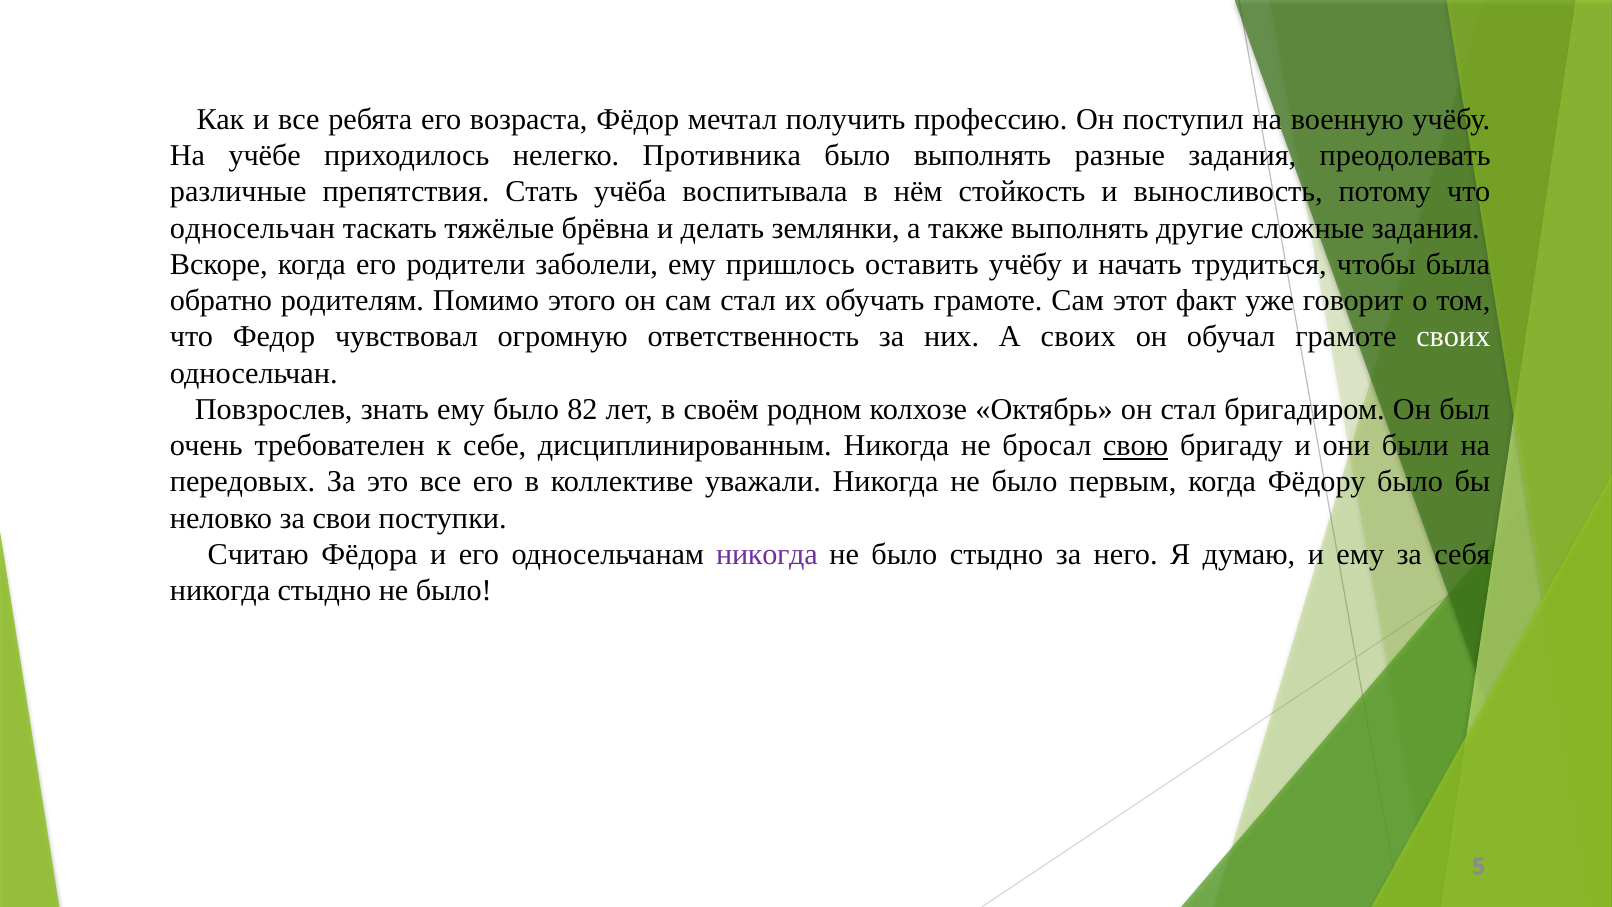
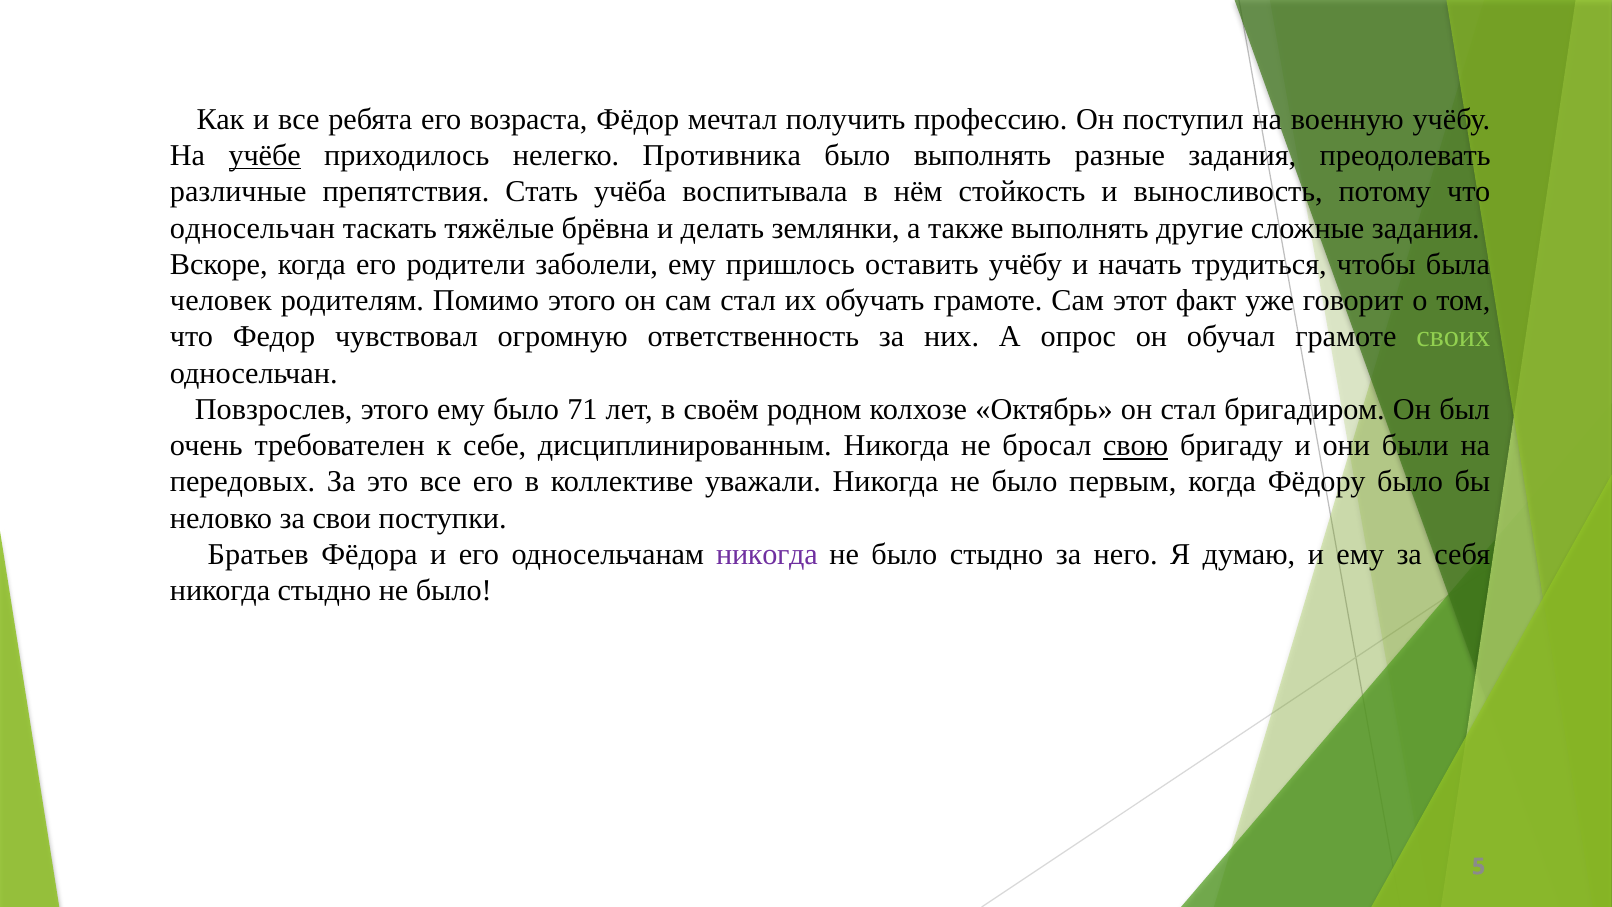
учёбе underline: none -> present
обратно: обратно -> человек
А своих: своих -> опрос
своих at (1453, 337) colour: white -> light green
Повзрослев знать: знать -> этого
82: 82 -> 71
Считаю: Считаю -> Братьев
